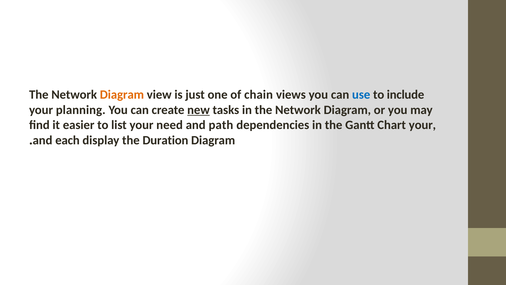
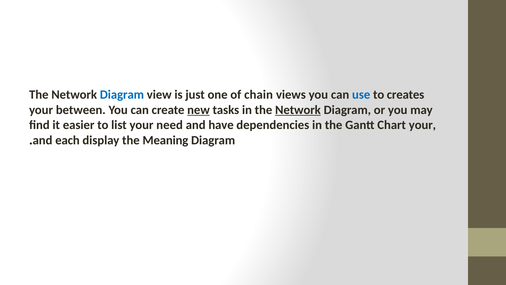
Diagram at (122, 94) colour: orange -> blue
include: include -> creates
planning: planning -> between
Network at (298, 110) underline: none -> present
path: path -> have
Duration: Duration -> Meaning
